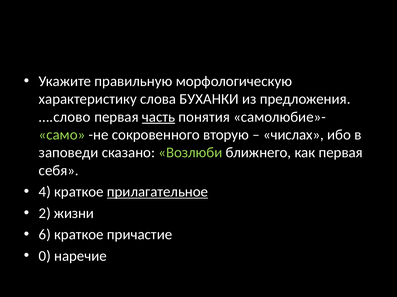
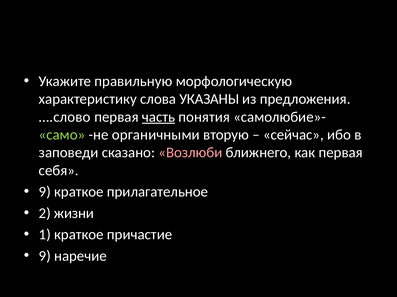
БУХАНКИ: БУХАНКИ -> УКАЗАНЫ
сокровенного: сокровенного -> органичными
числах: числах -> сейчас
Возлюби colour: light green -> pink
4 at (45, 192): 4 -> 9
прилагательное underline: present -> none
6: 6 -> 1
0 at (45, 256): 0 -> 9
